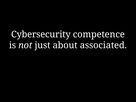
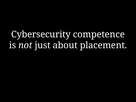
associated: associated -> placement
